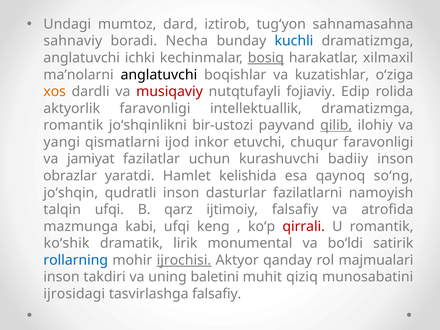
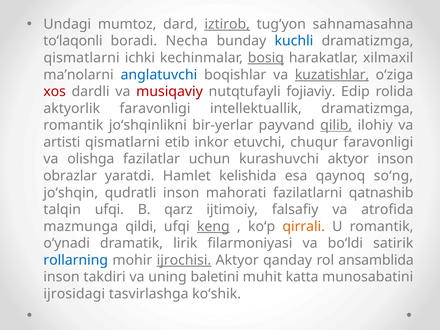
iztirob underline: none -> present
sahnaviy: sahnaviy -> toʻlaqonli
anglatuvchi at (82, 58): anglatuvchi -> qismatlarni
anglatuvchi at (159, 75) colour: black -> blue
kuzatishlar underline: none -> present
xos colour: orange -> red
bir-ustozi: bir-ustozi -> bir-yerlar
yangi: yangi -> artisti
ijod: ijod -> etib
jamiyat: jamiyat -> olishga
kurashuvchi badiiy: badiiy -> aktyor
dasturlar: dasturlar -> mahorati
namoyish: namoyish -> qatnashib
kabi: kabi -> qildi
keng underline: none -> present
qirrali colour: red -> orange
koʻshik: koʻshik -> oʻynadi
monumental: monumental -> filarmoniyasi
majmualari: majmualari -> ansamblida
qiziq: qiziq -> katta
tasvirlashga falsafiy: falsafiy -> koʻshik
